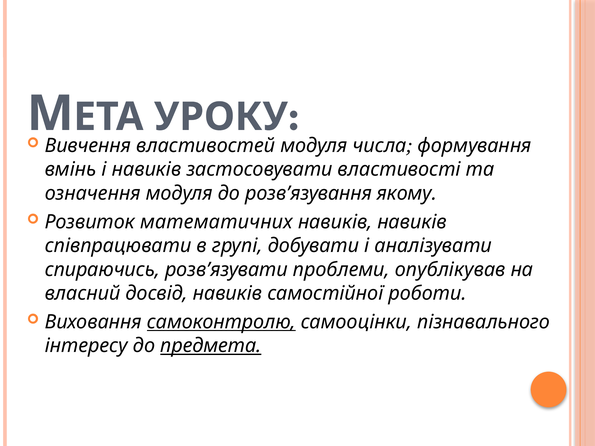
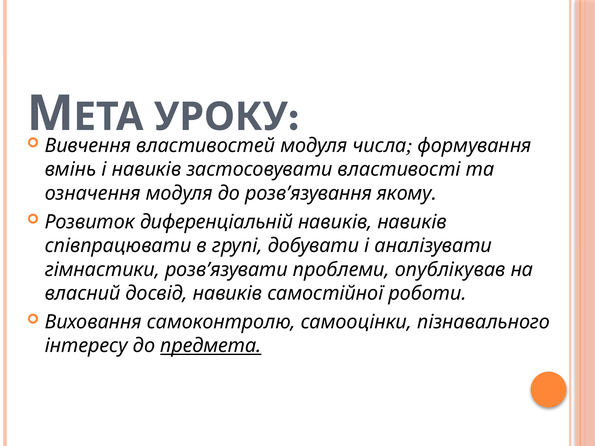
математичних: математичних -> диференціальній
спираючись: спираючись -> гімнастики
самоконтролю underline: present -> none
